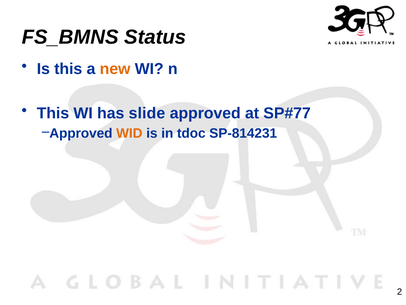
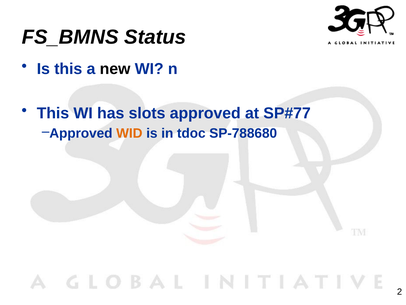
new colour: orange -> black
slide: slide -> slots
SP-814231: SP-814231 -> SP-788680
